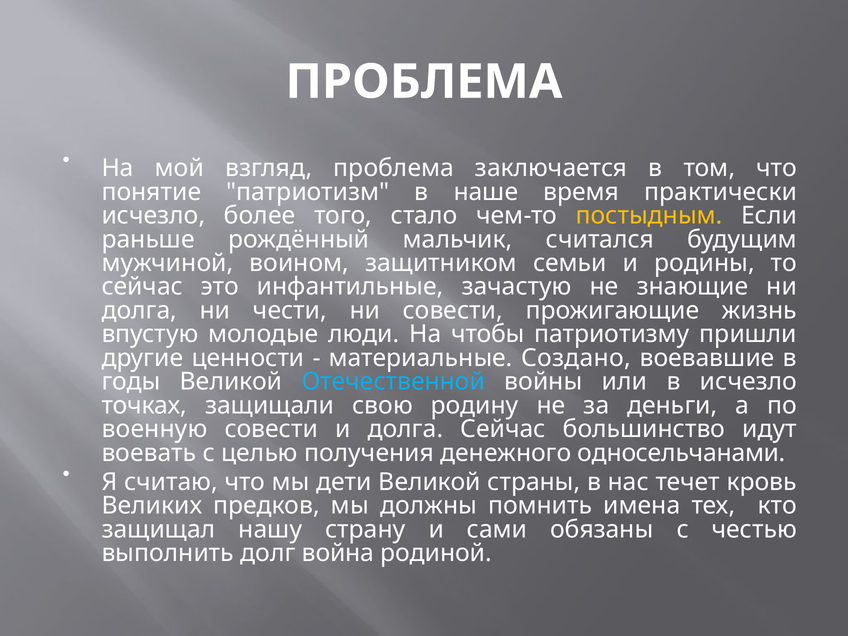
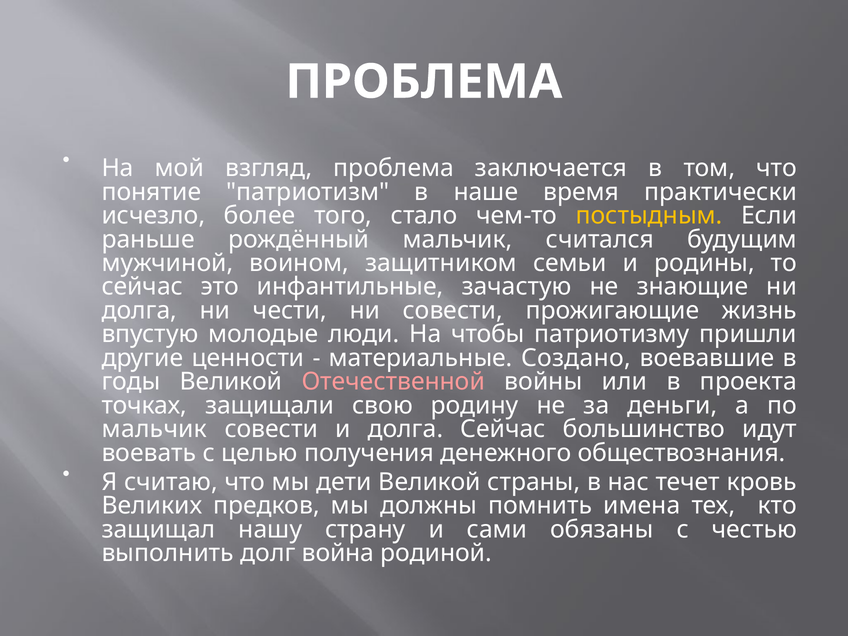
Отечественной colour: light blue -> pink
в исчезло: исчезло -> проекта
военную at (155, 429): военную -> мальчик
односельчанами: односельчанами -> обществознания
